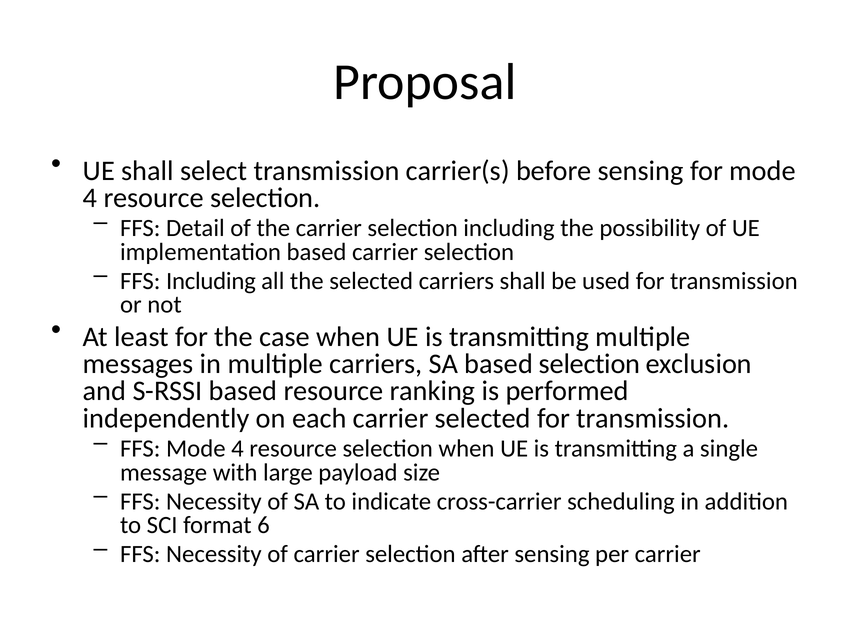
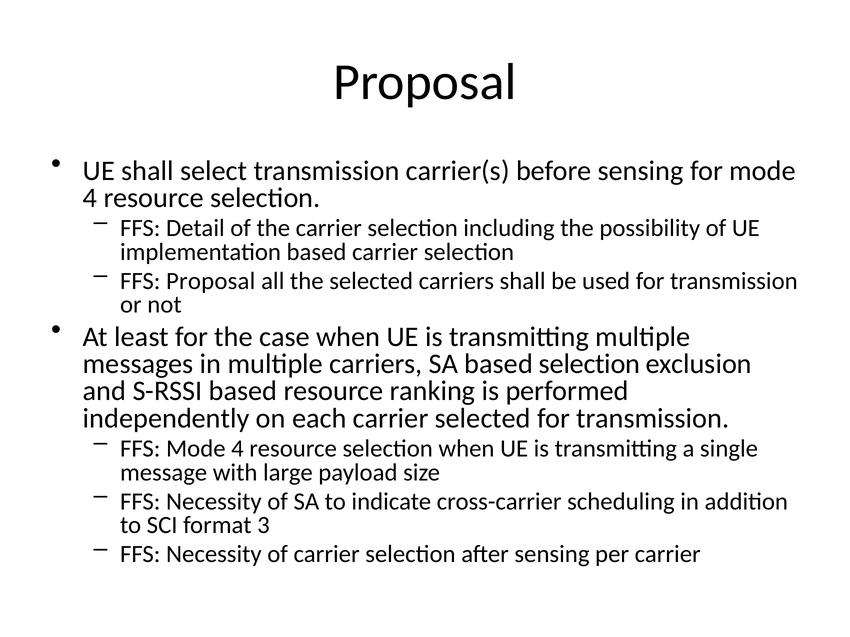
FFS Including: Including -> Proposal
6: 6 -> 3
